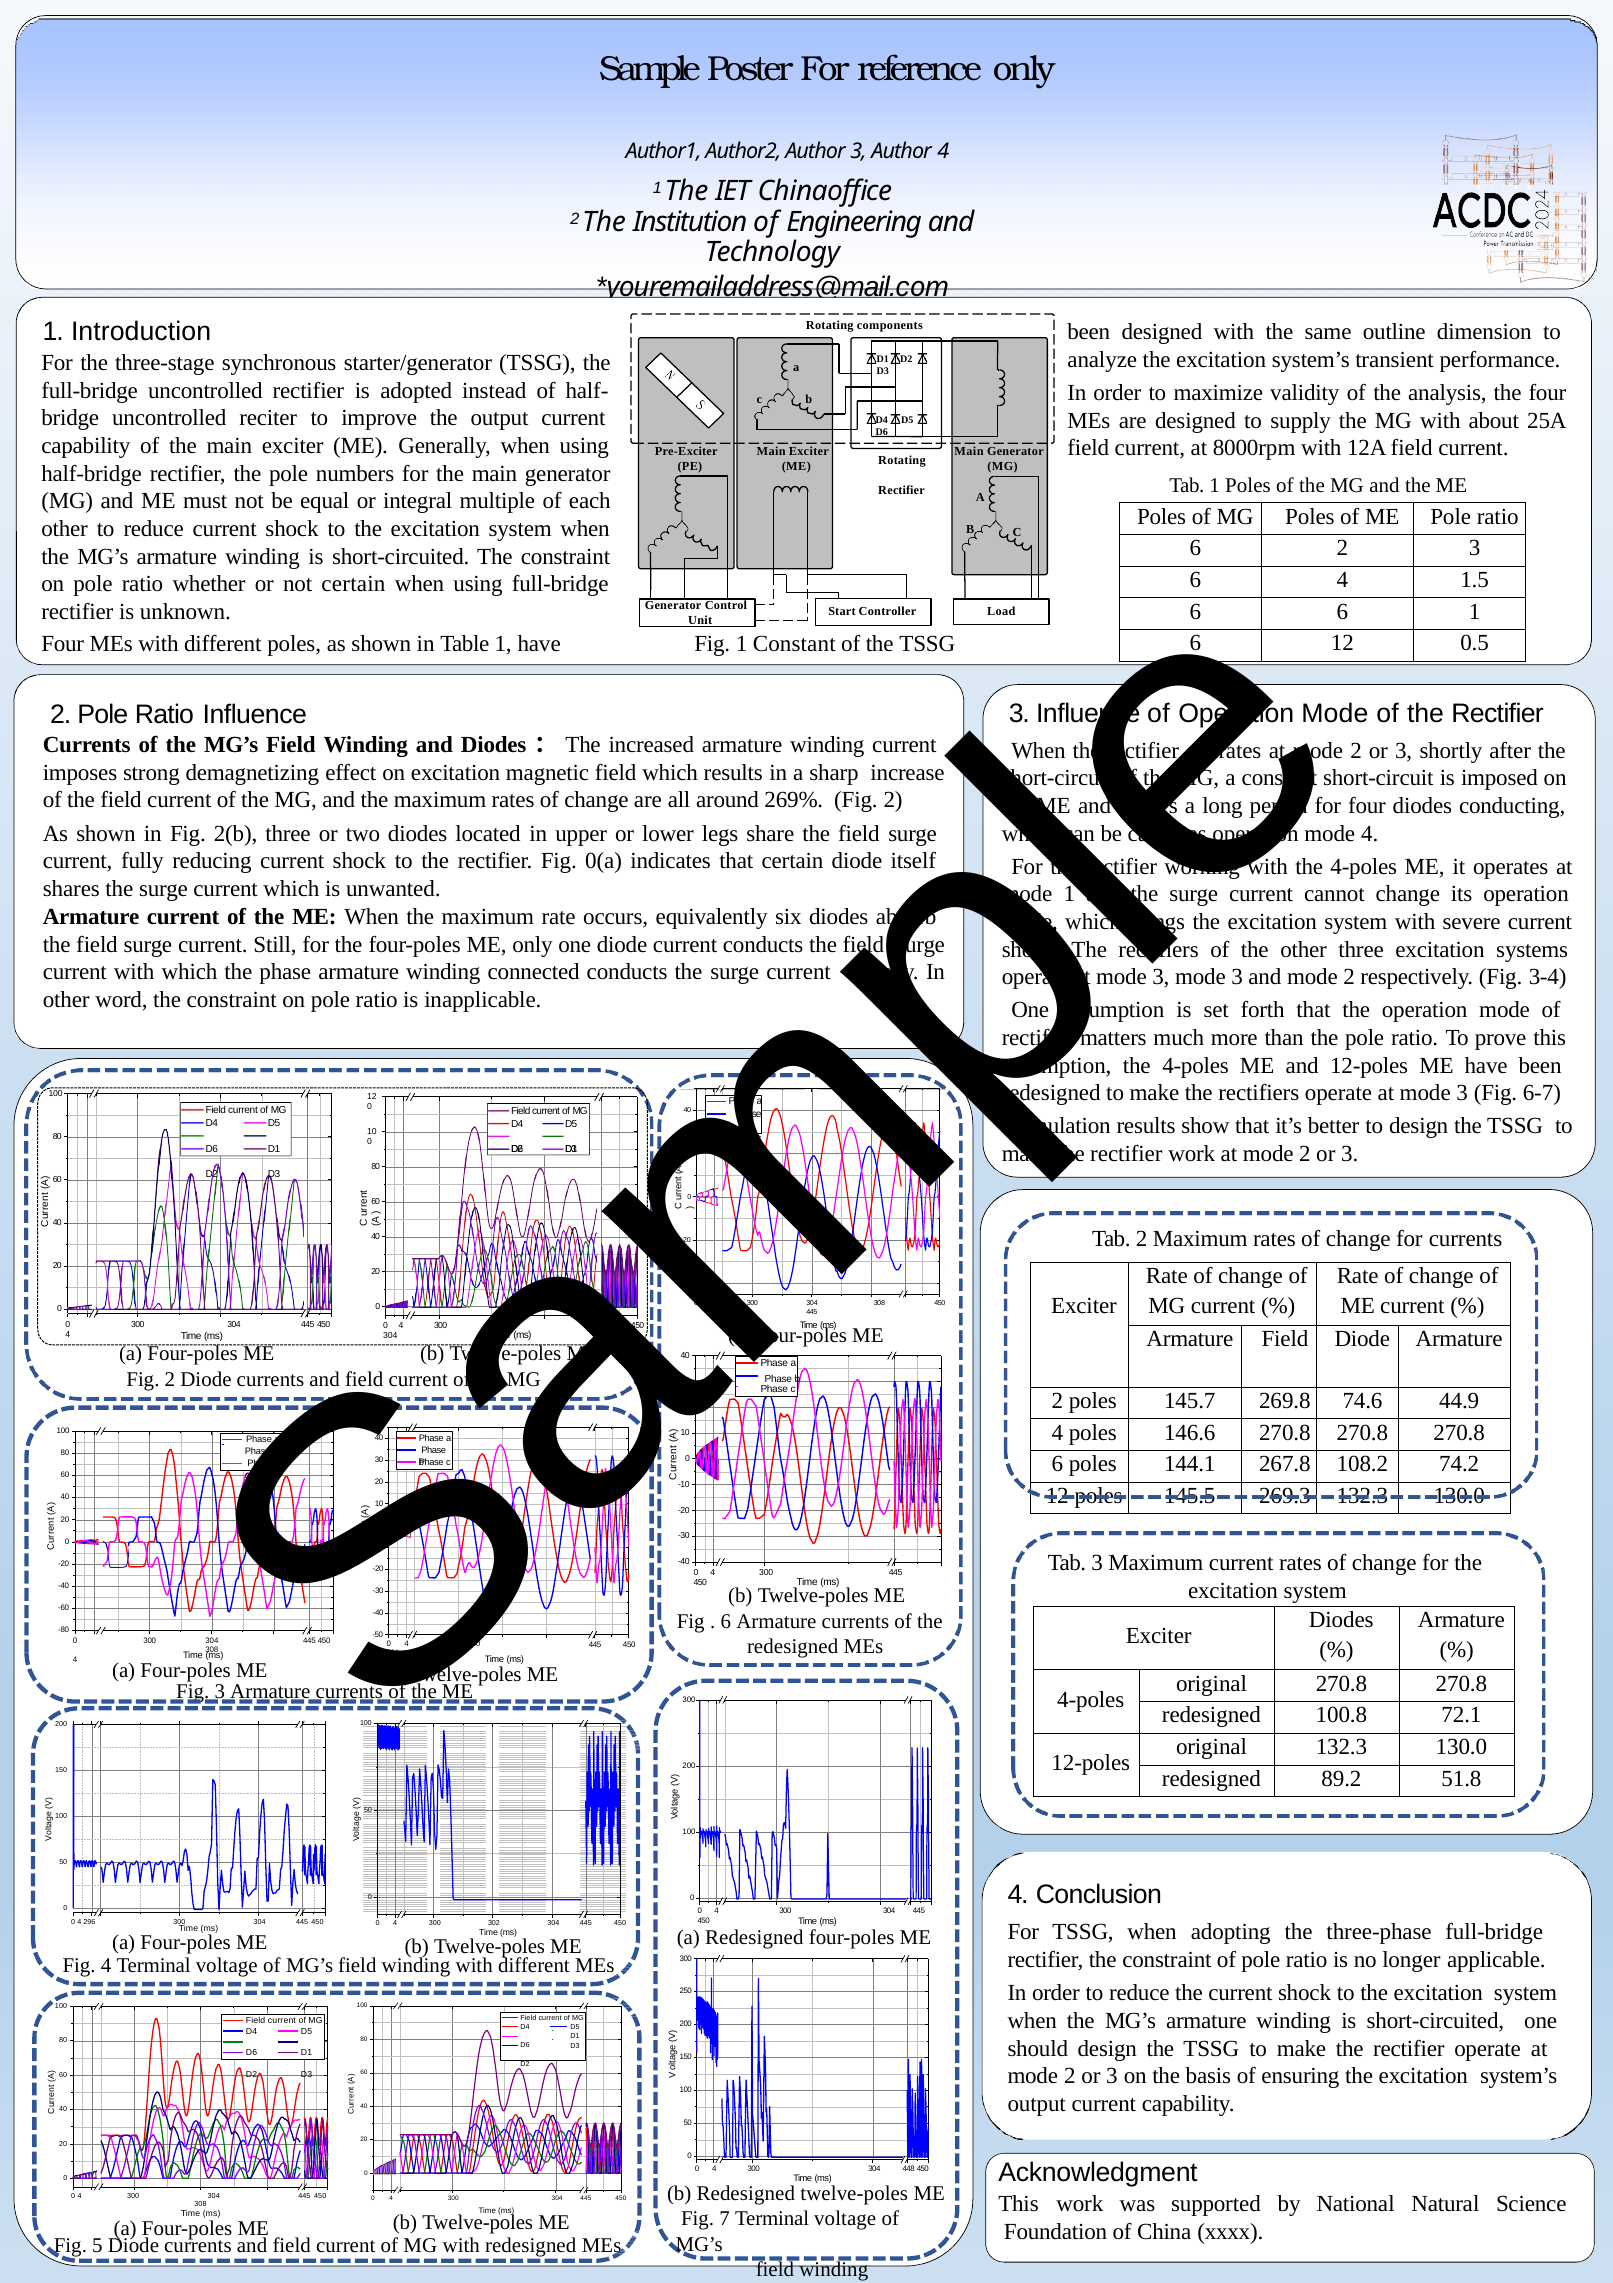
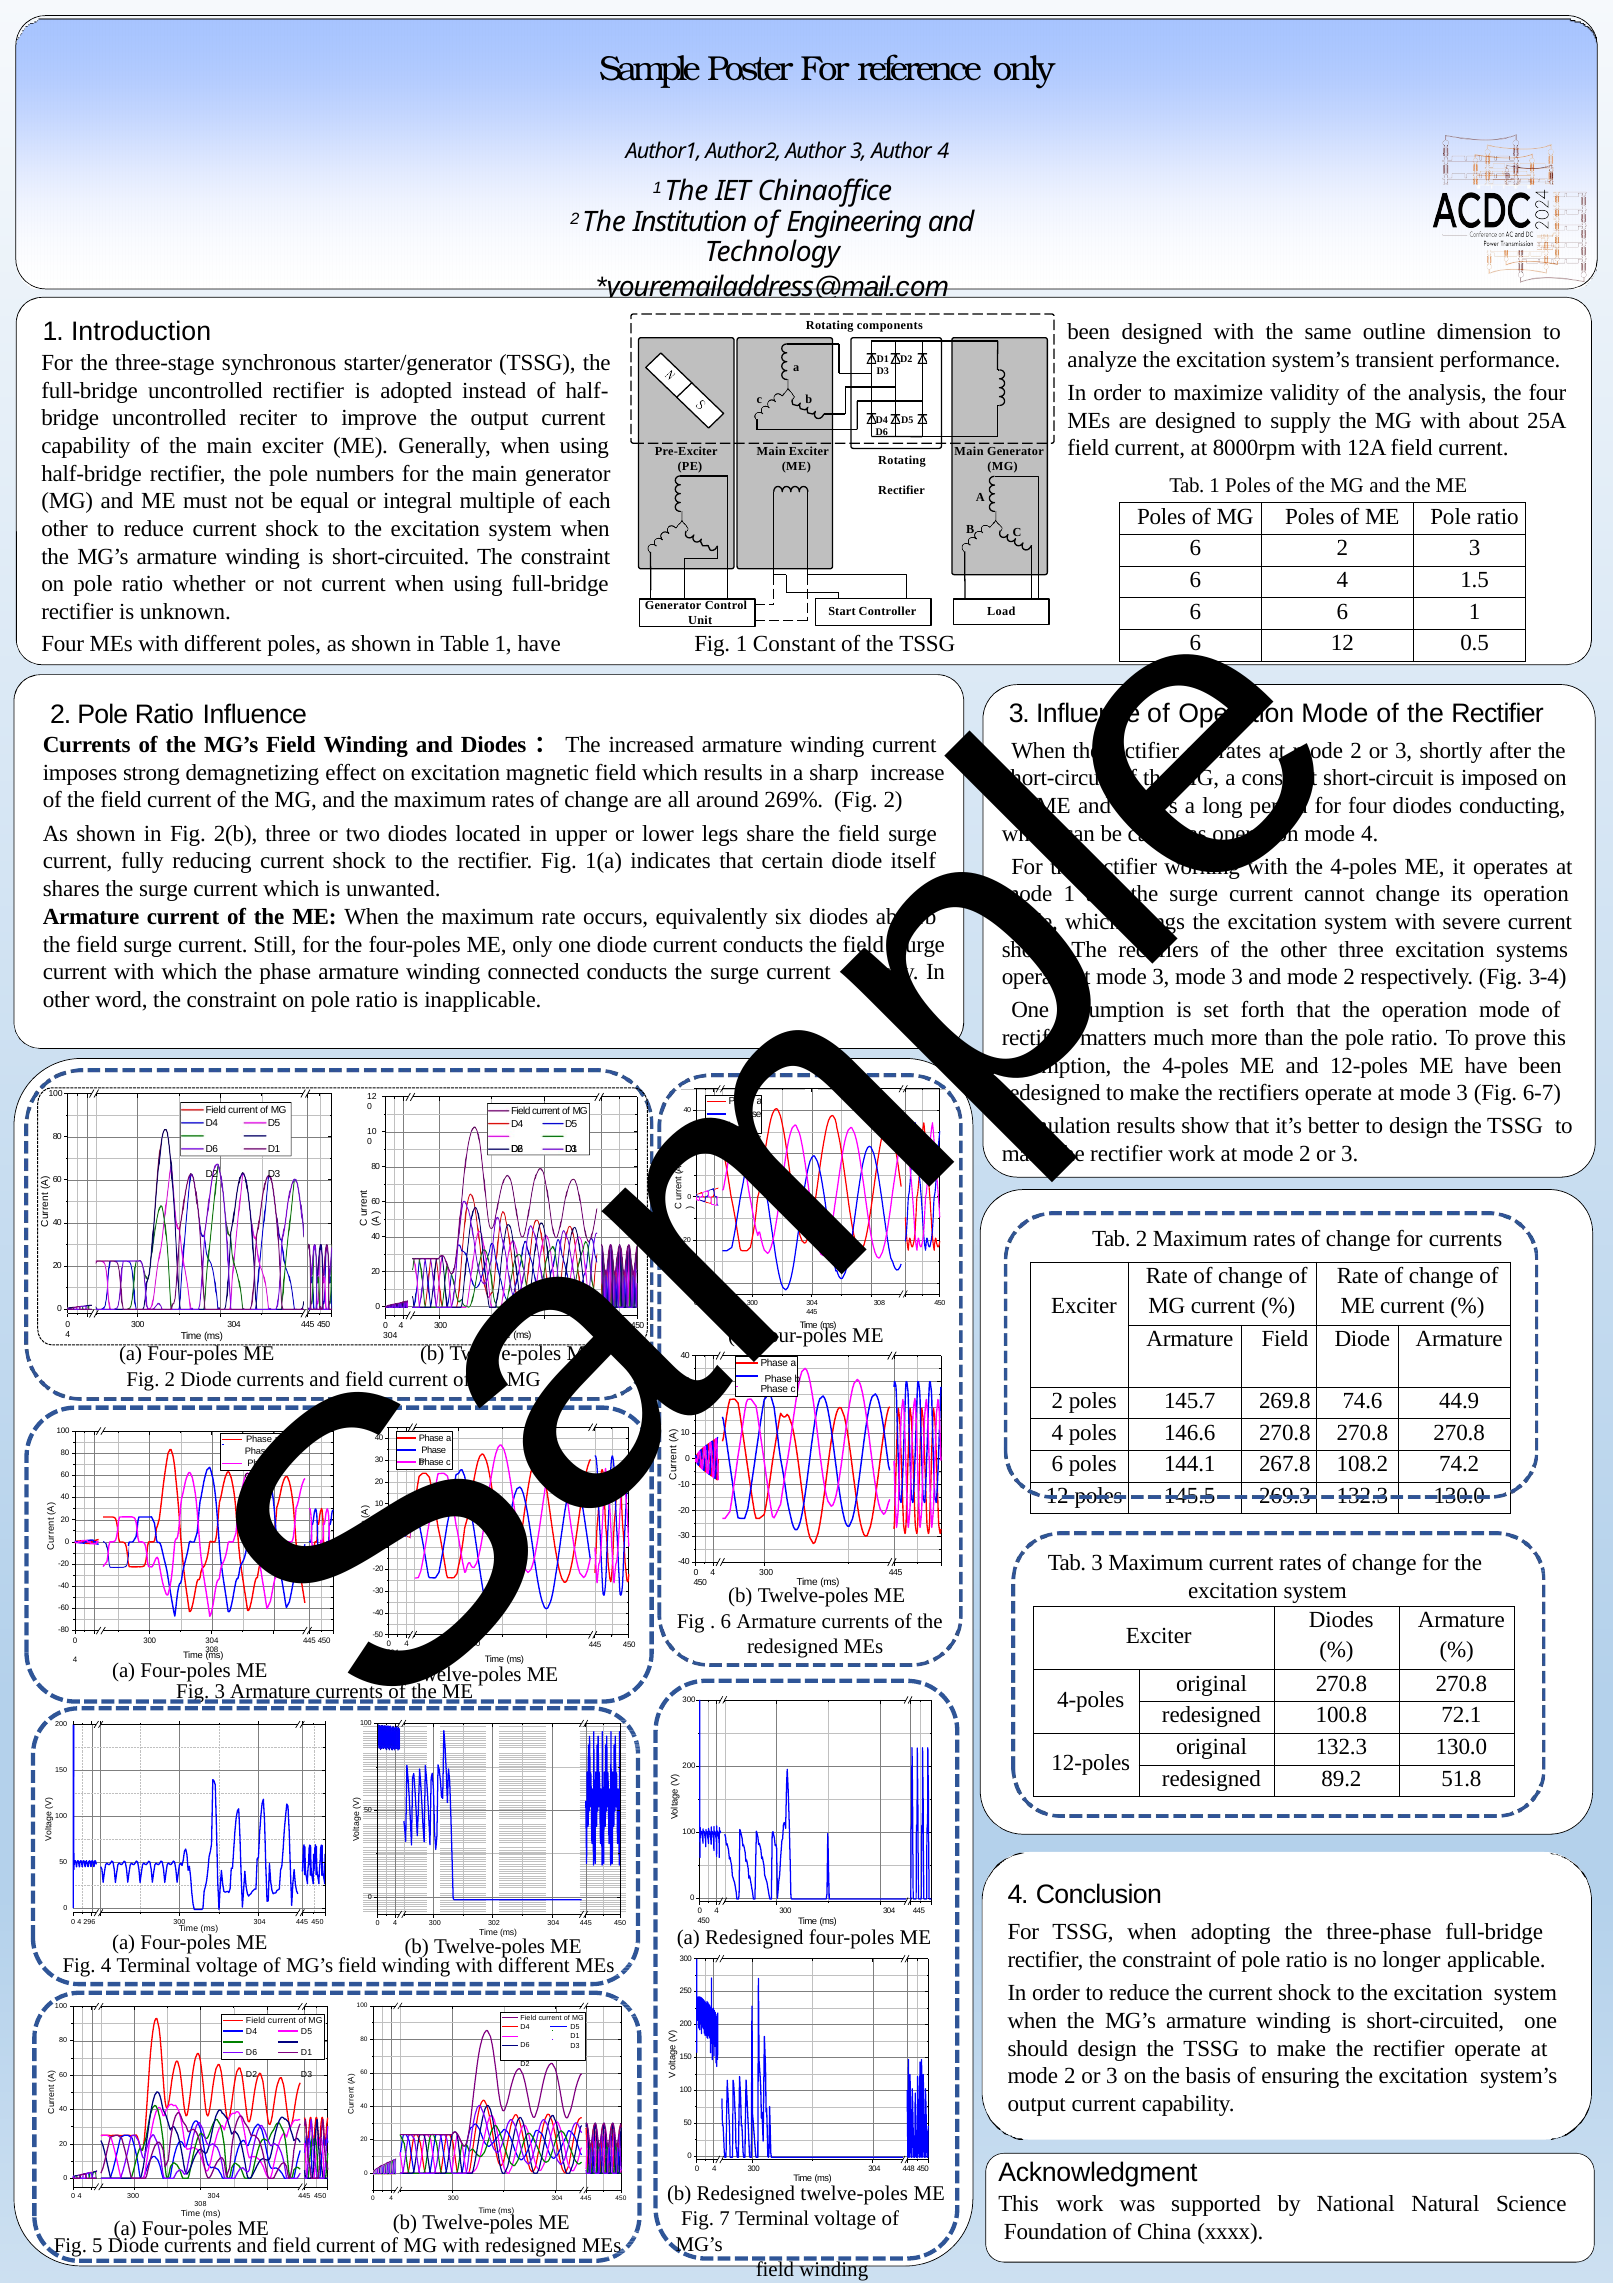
not certain: certain -> current
0(a: 0(a -> 1(a
